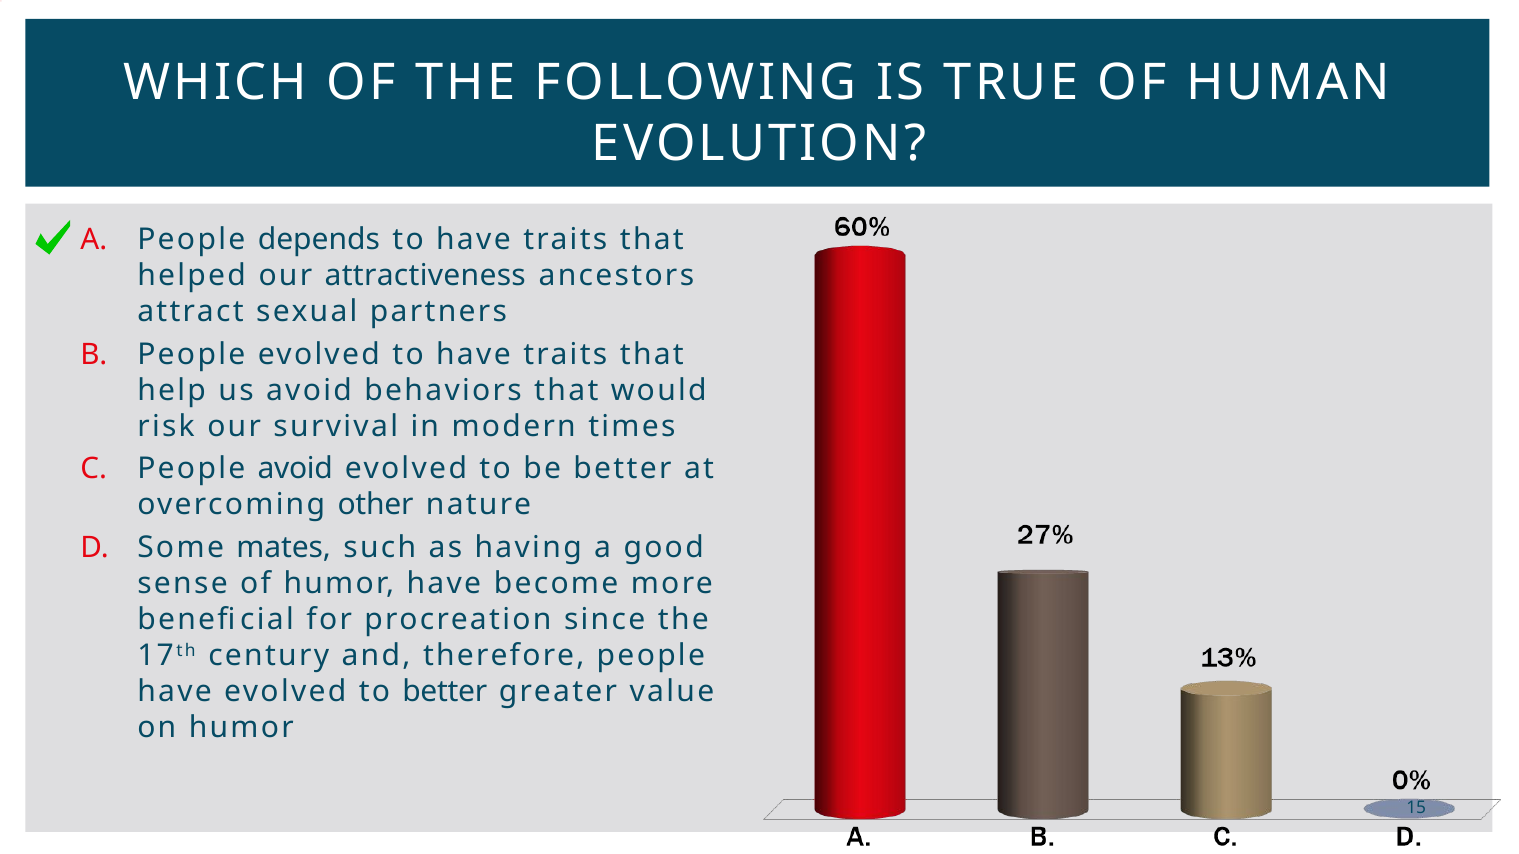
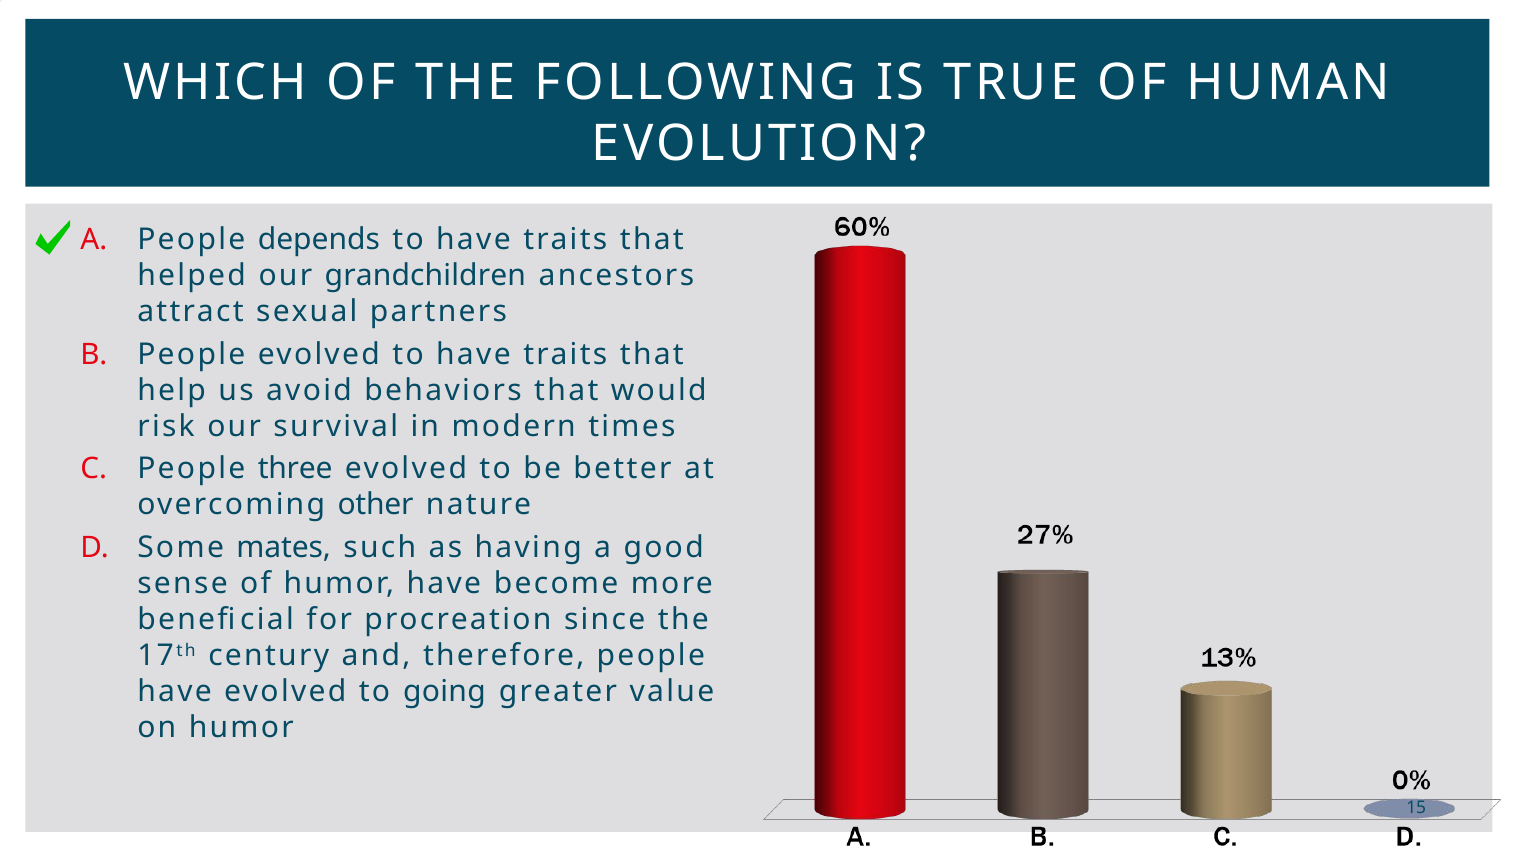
attractiveness: attractiveness -> grandchildren
People avoid: avoid -> three
to better: better -> going
